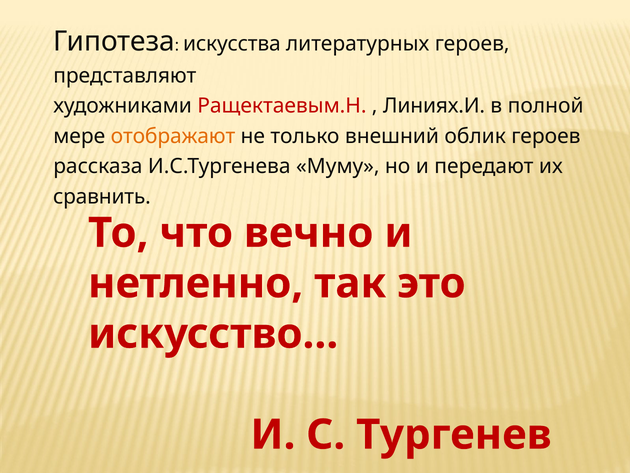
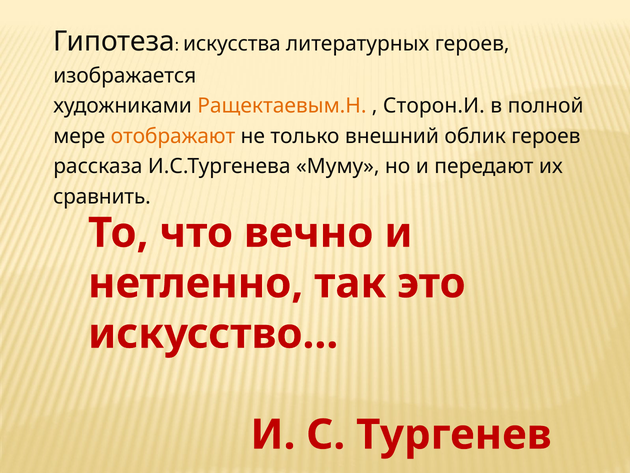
представляют: представляют -> изображается
Ращектаевым.Н colour: red -> orange
Линиях.И: Линиях.И -> Сторон.И
